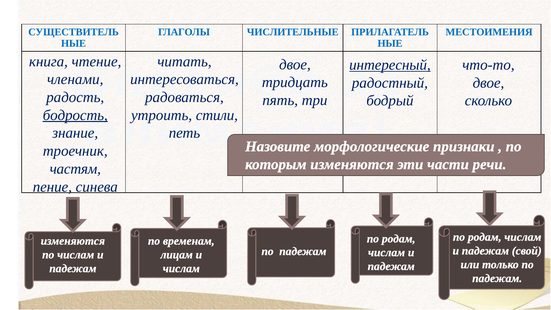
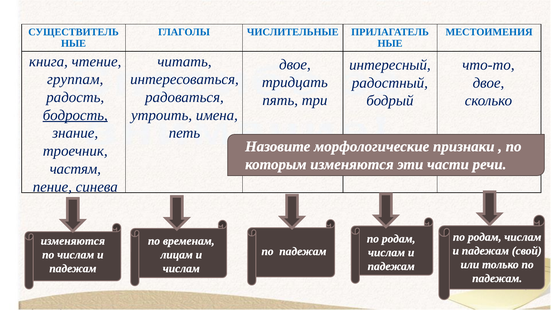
интересный underline: present -> none
членами: членами -> группам
стили: стили -> имена
